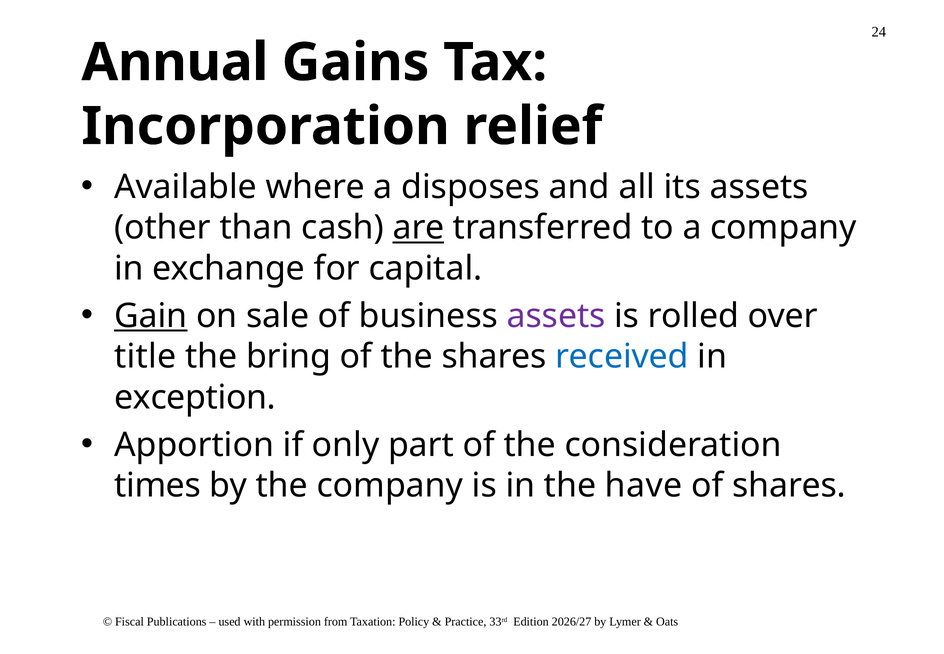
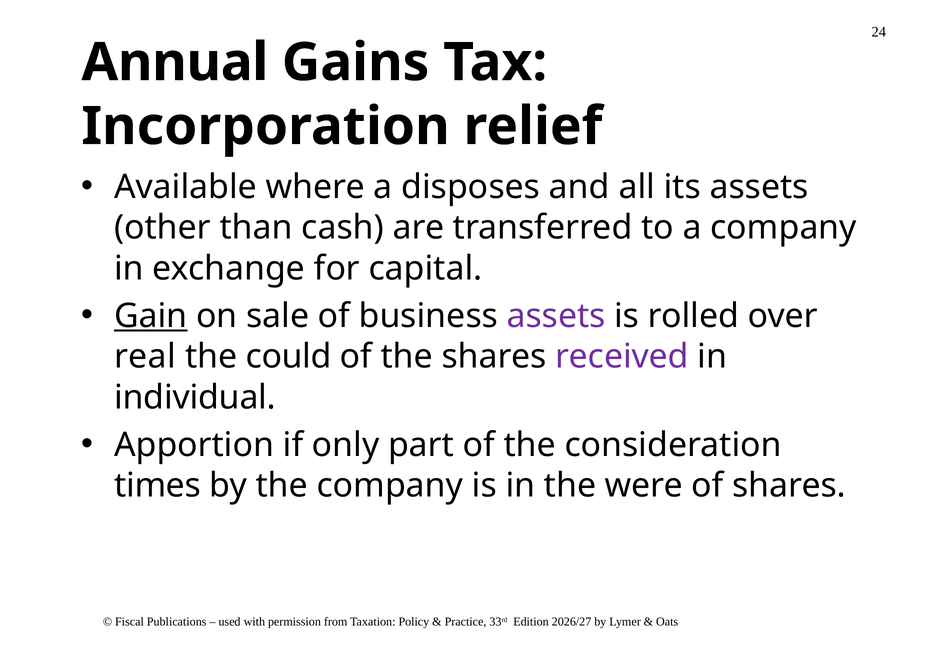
are underline: present -> none
title: title -> real
bring: bring -> could
received colour: blue -> purple
exception: exception -> individual
have: have -> were
